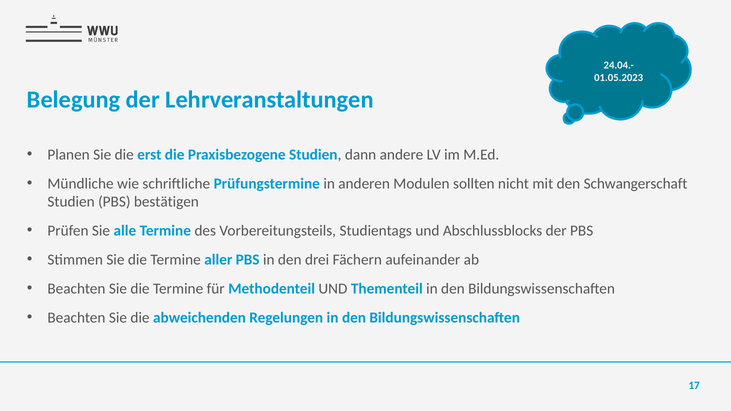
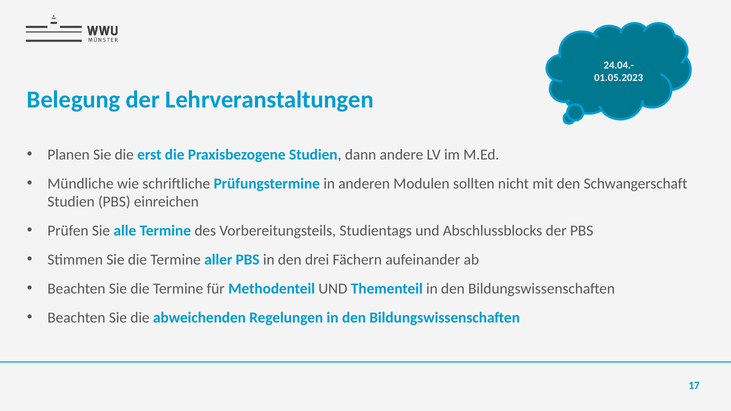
bestätigen: bestätigen -> einreichen
